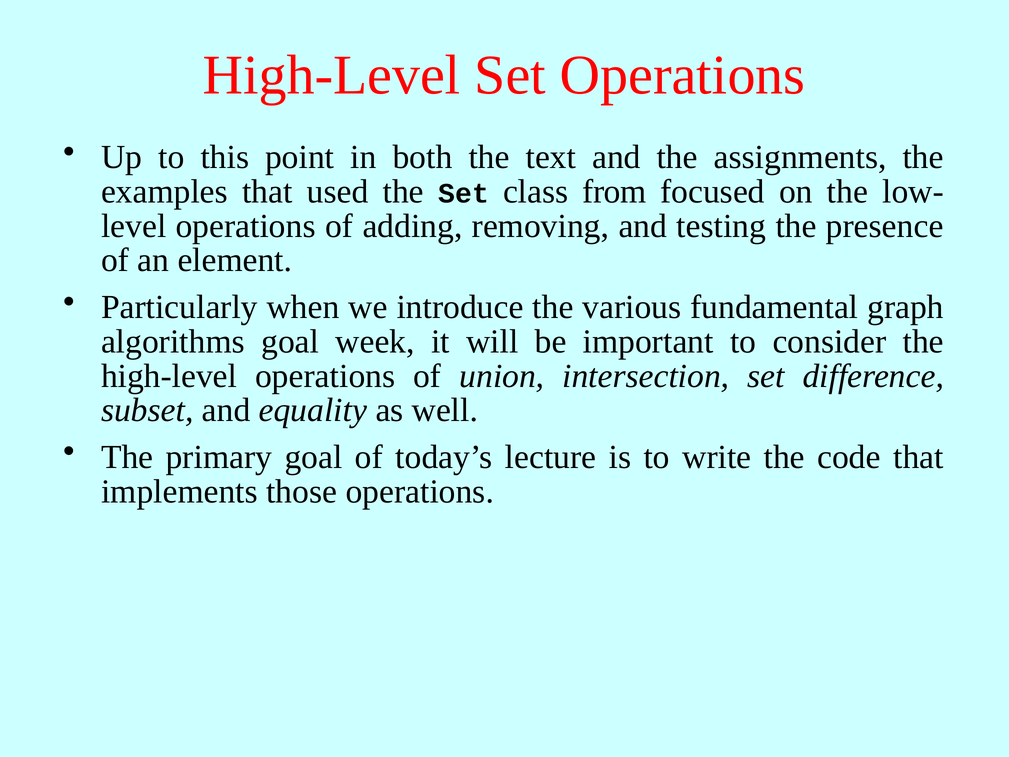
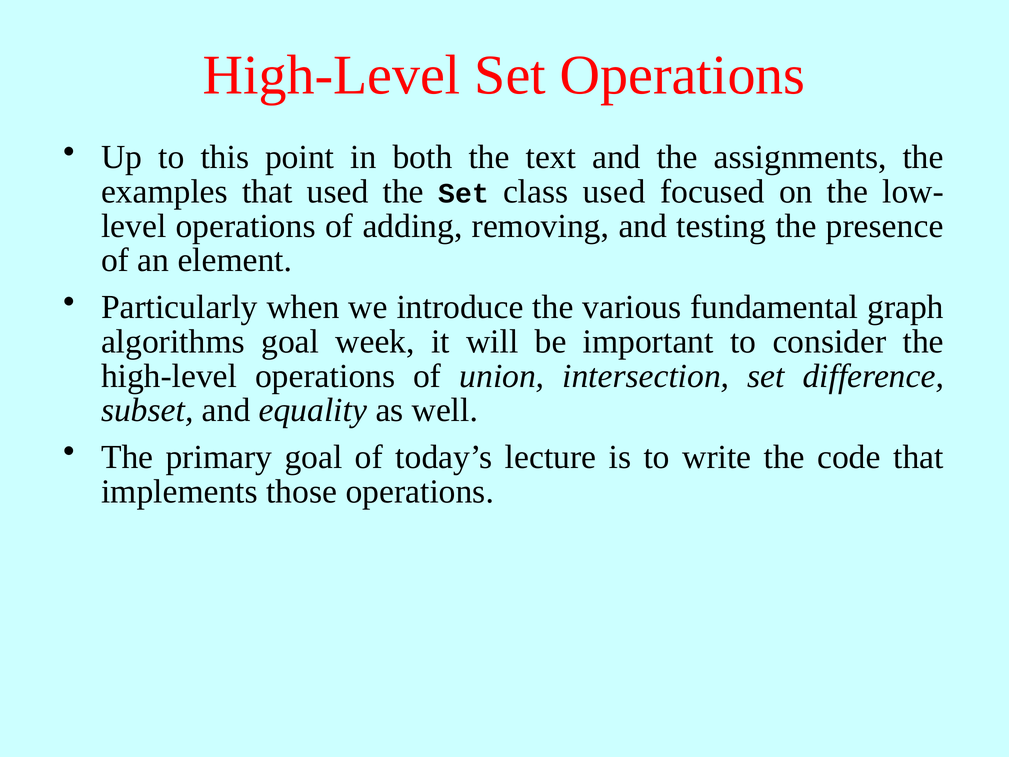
class from: from -> used
